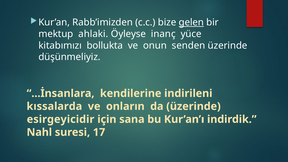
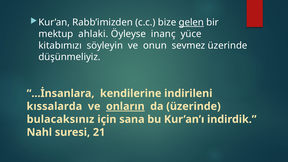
bollukta: bollukta -> söyleyin
senden: senden -> sevmez
onların underline: none -> present
esirgeyicidir: esirgeyicidir -> bulacaksınız
17: 17 -> 21
